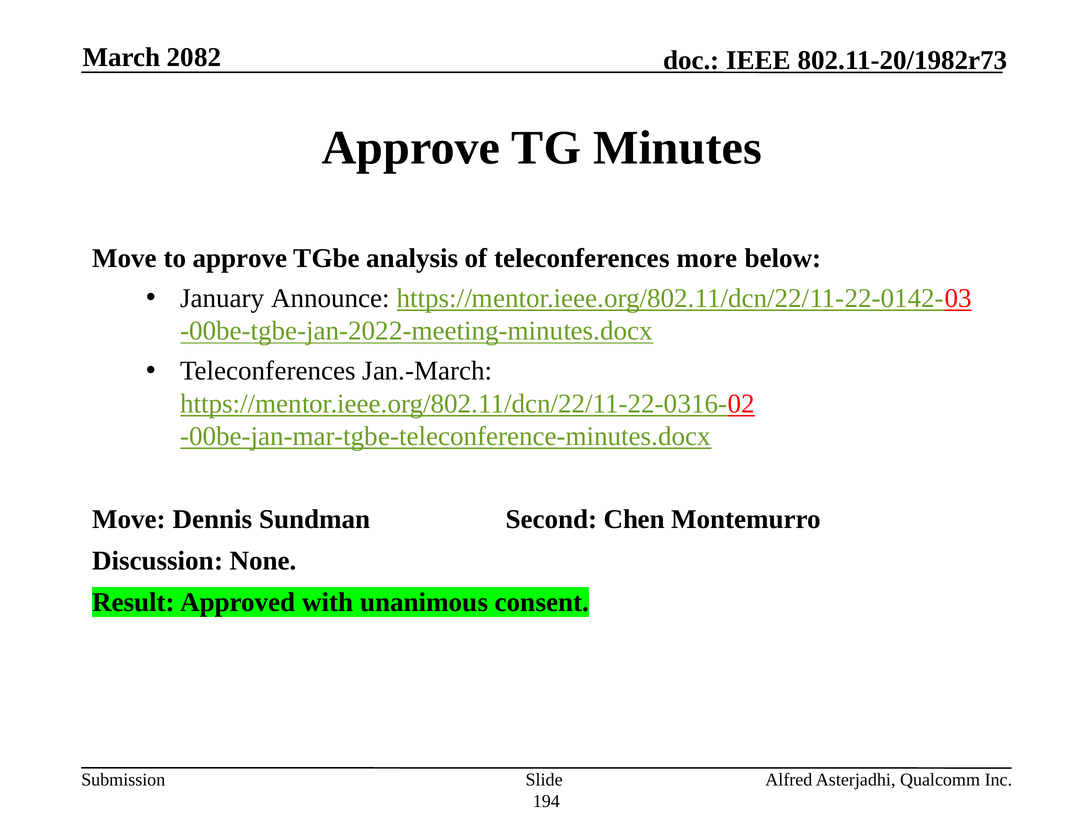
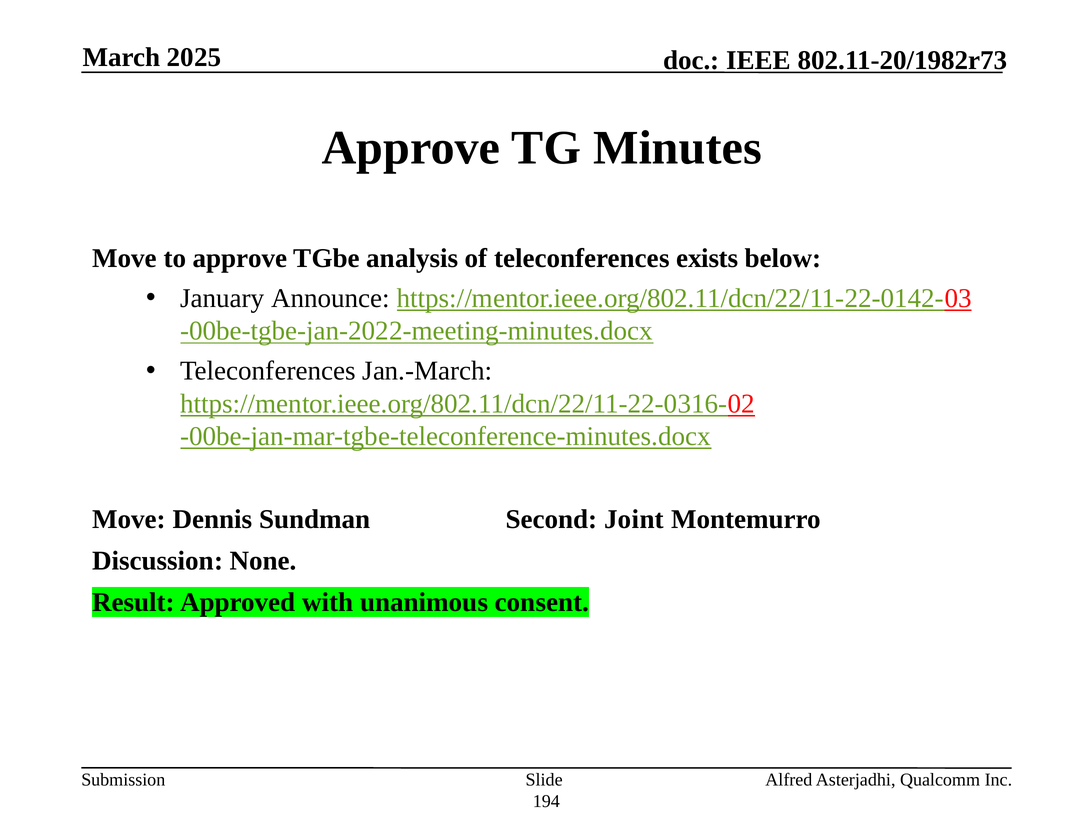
2082: 2082 -> 2025
more: more -> exists
Chen: Chen -> Joint
